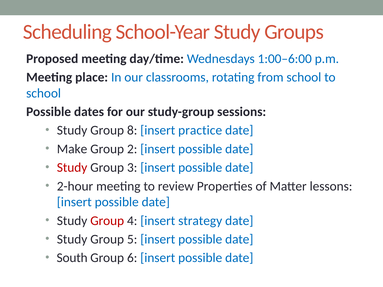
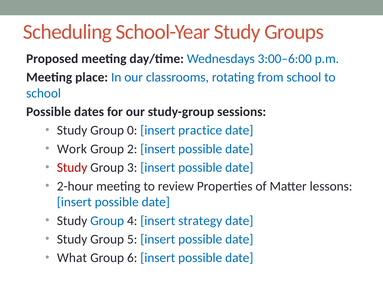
1:00–6:00: 1:00–6:00 -> 3:00–6:00
8: 8 -> 0
Make: Make -> Work
Group at (107, 221) colour: red -> blue
South: South -> What
